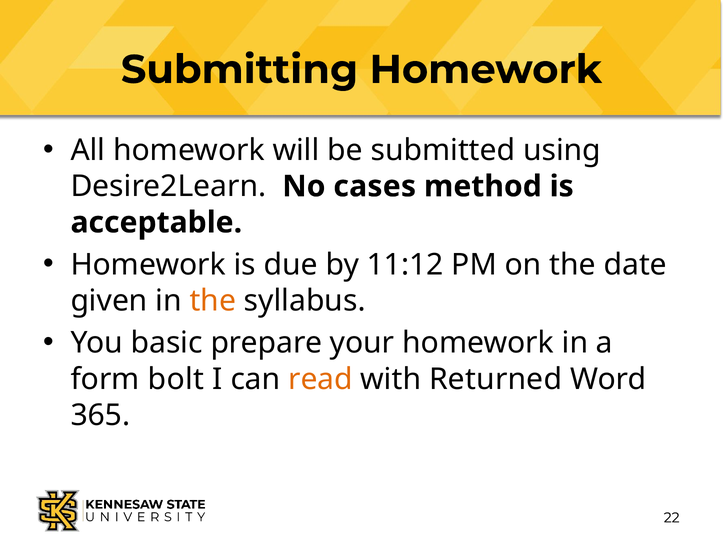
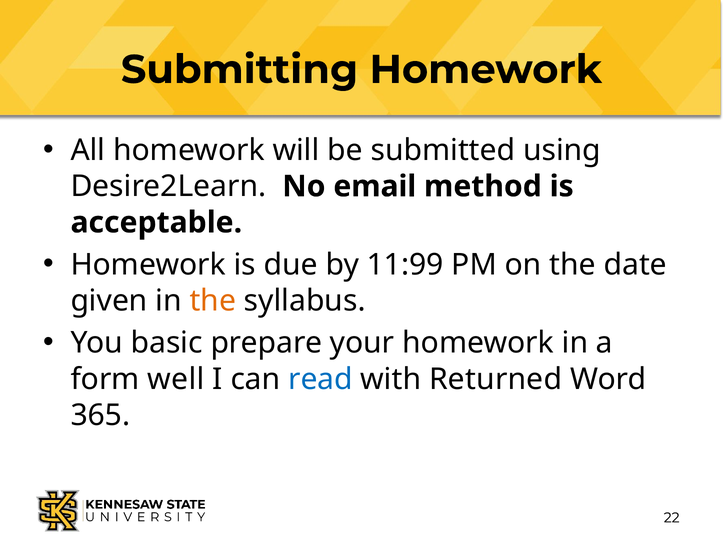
cases: cases -> email
11:12: 11:12 -> 11:99
bolt: bolt -> well
read colour: orange -> blue
